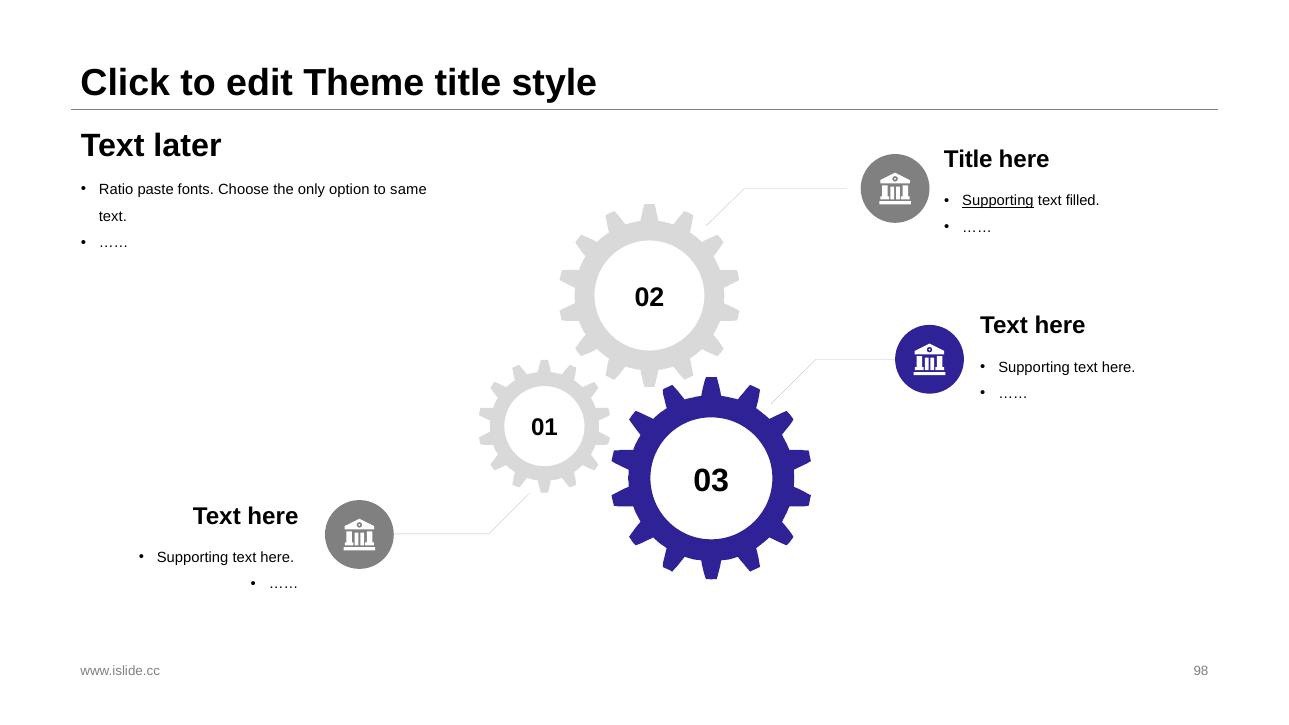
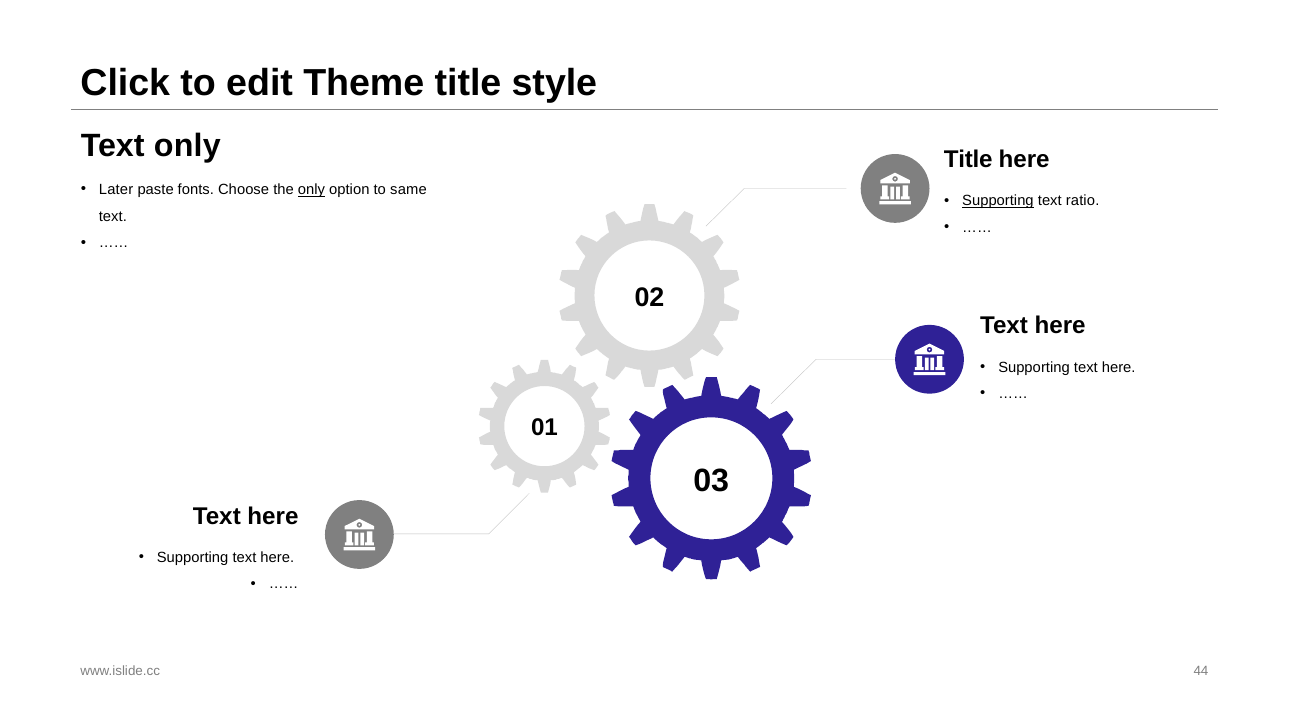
Text later: later -> only
Ratio: Ratio -> Later
only at (311, 190) underline: none -> present
filled: filled -> ratio
98: 98 -> 44
